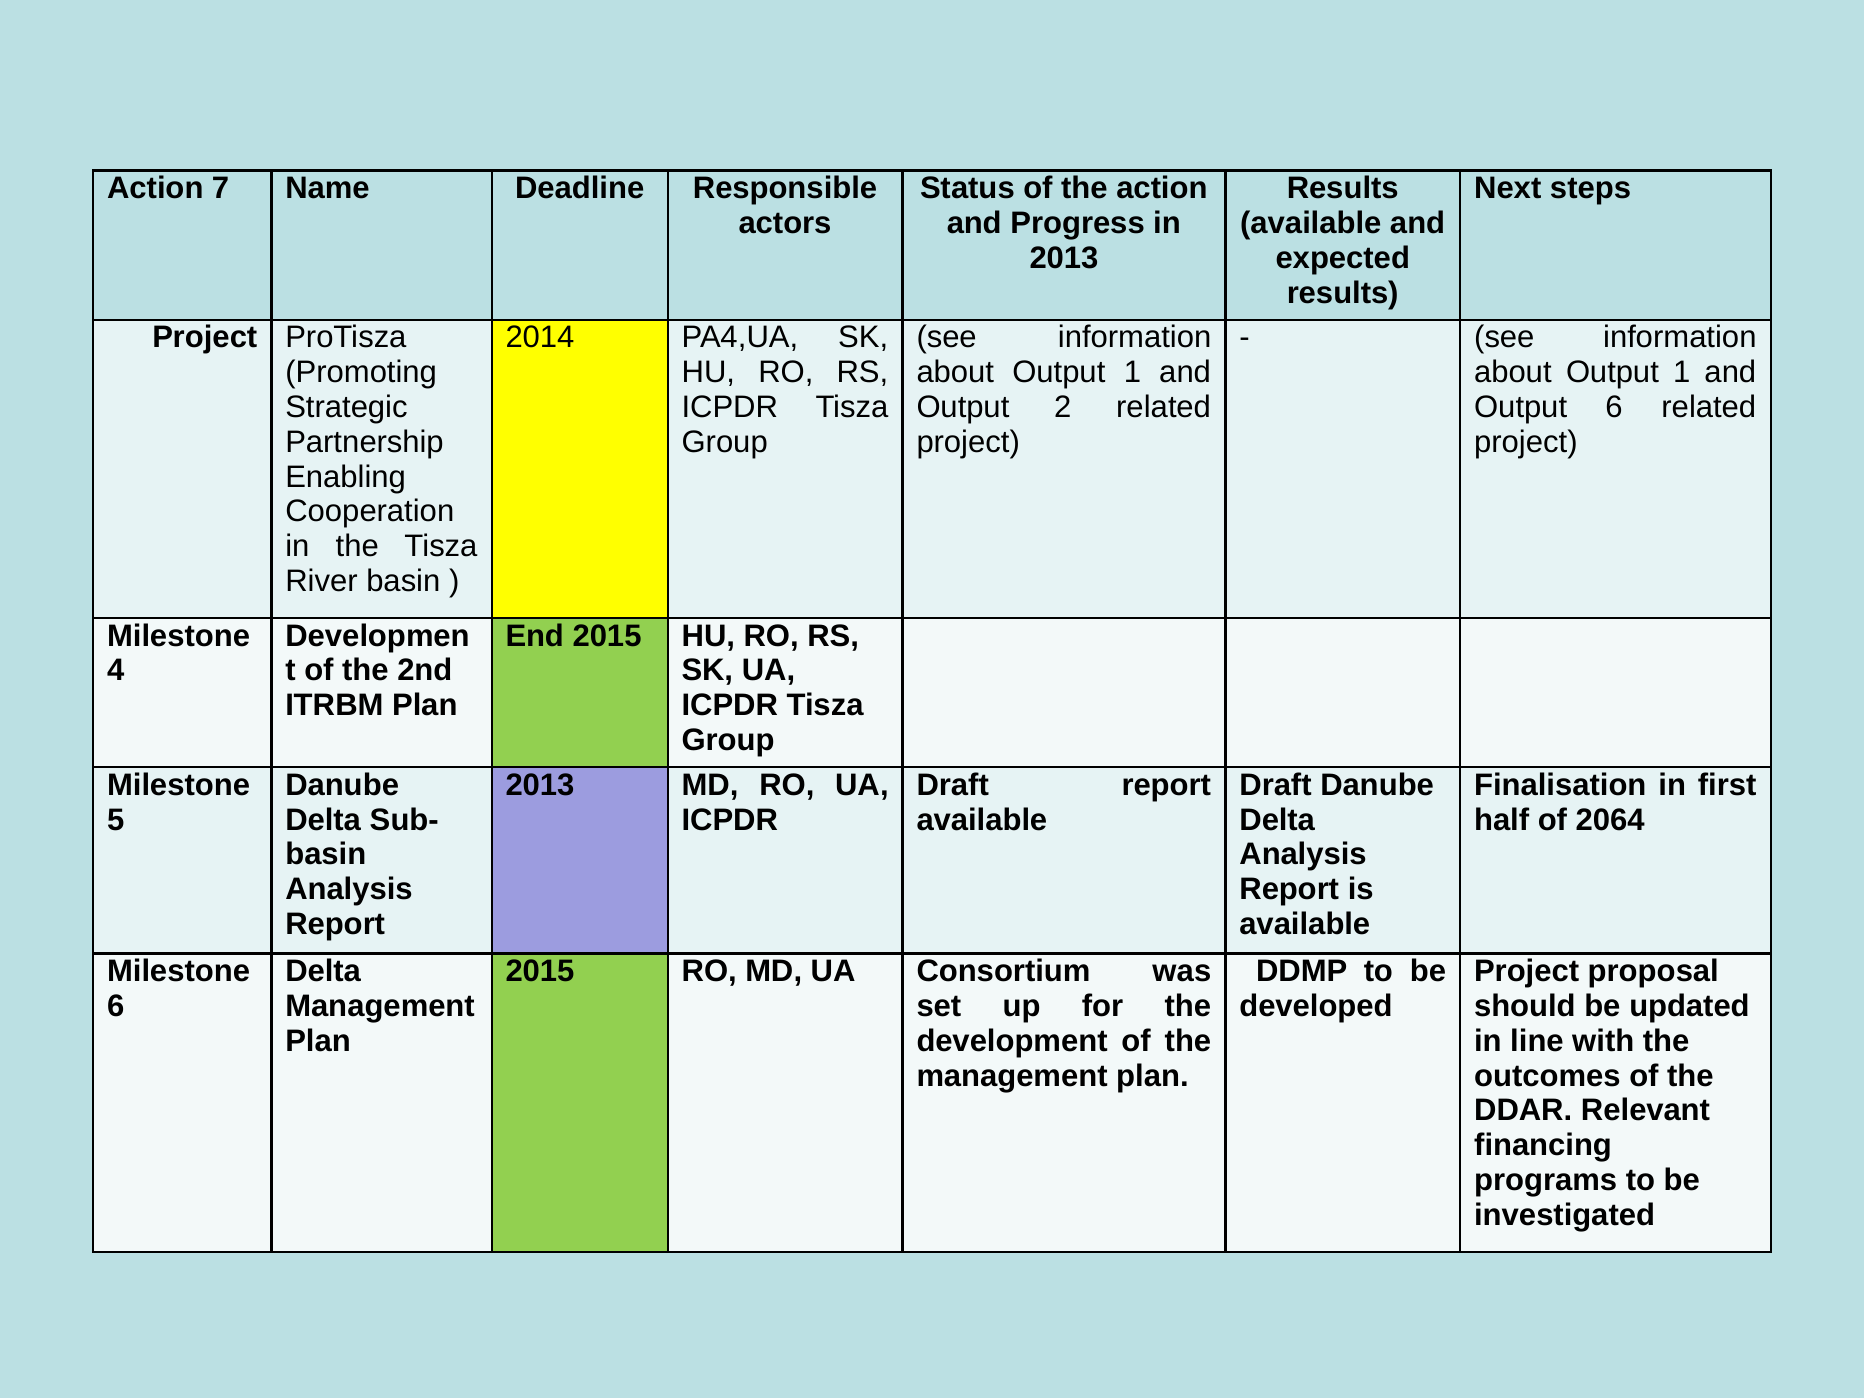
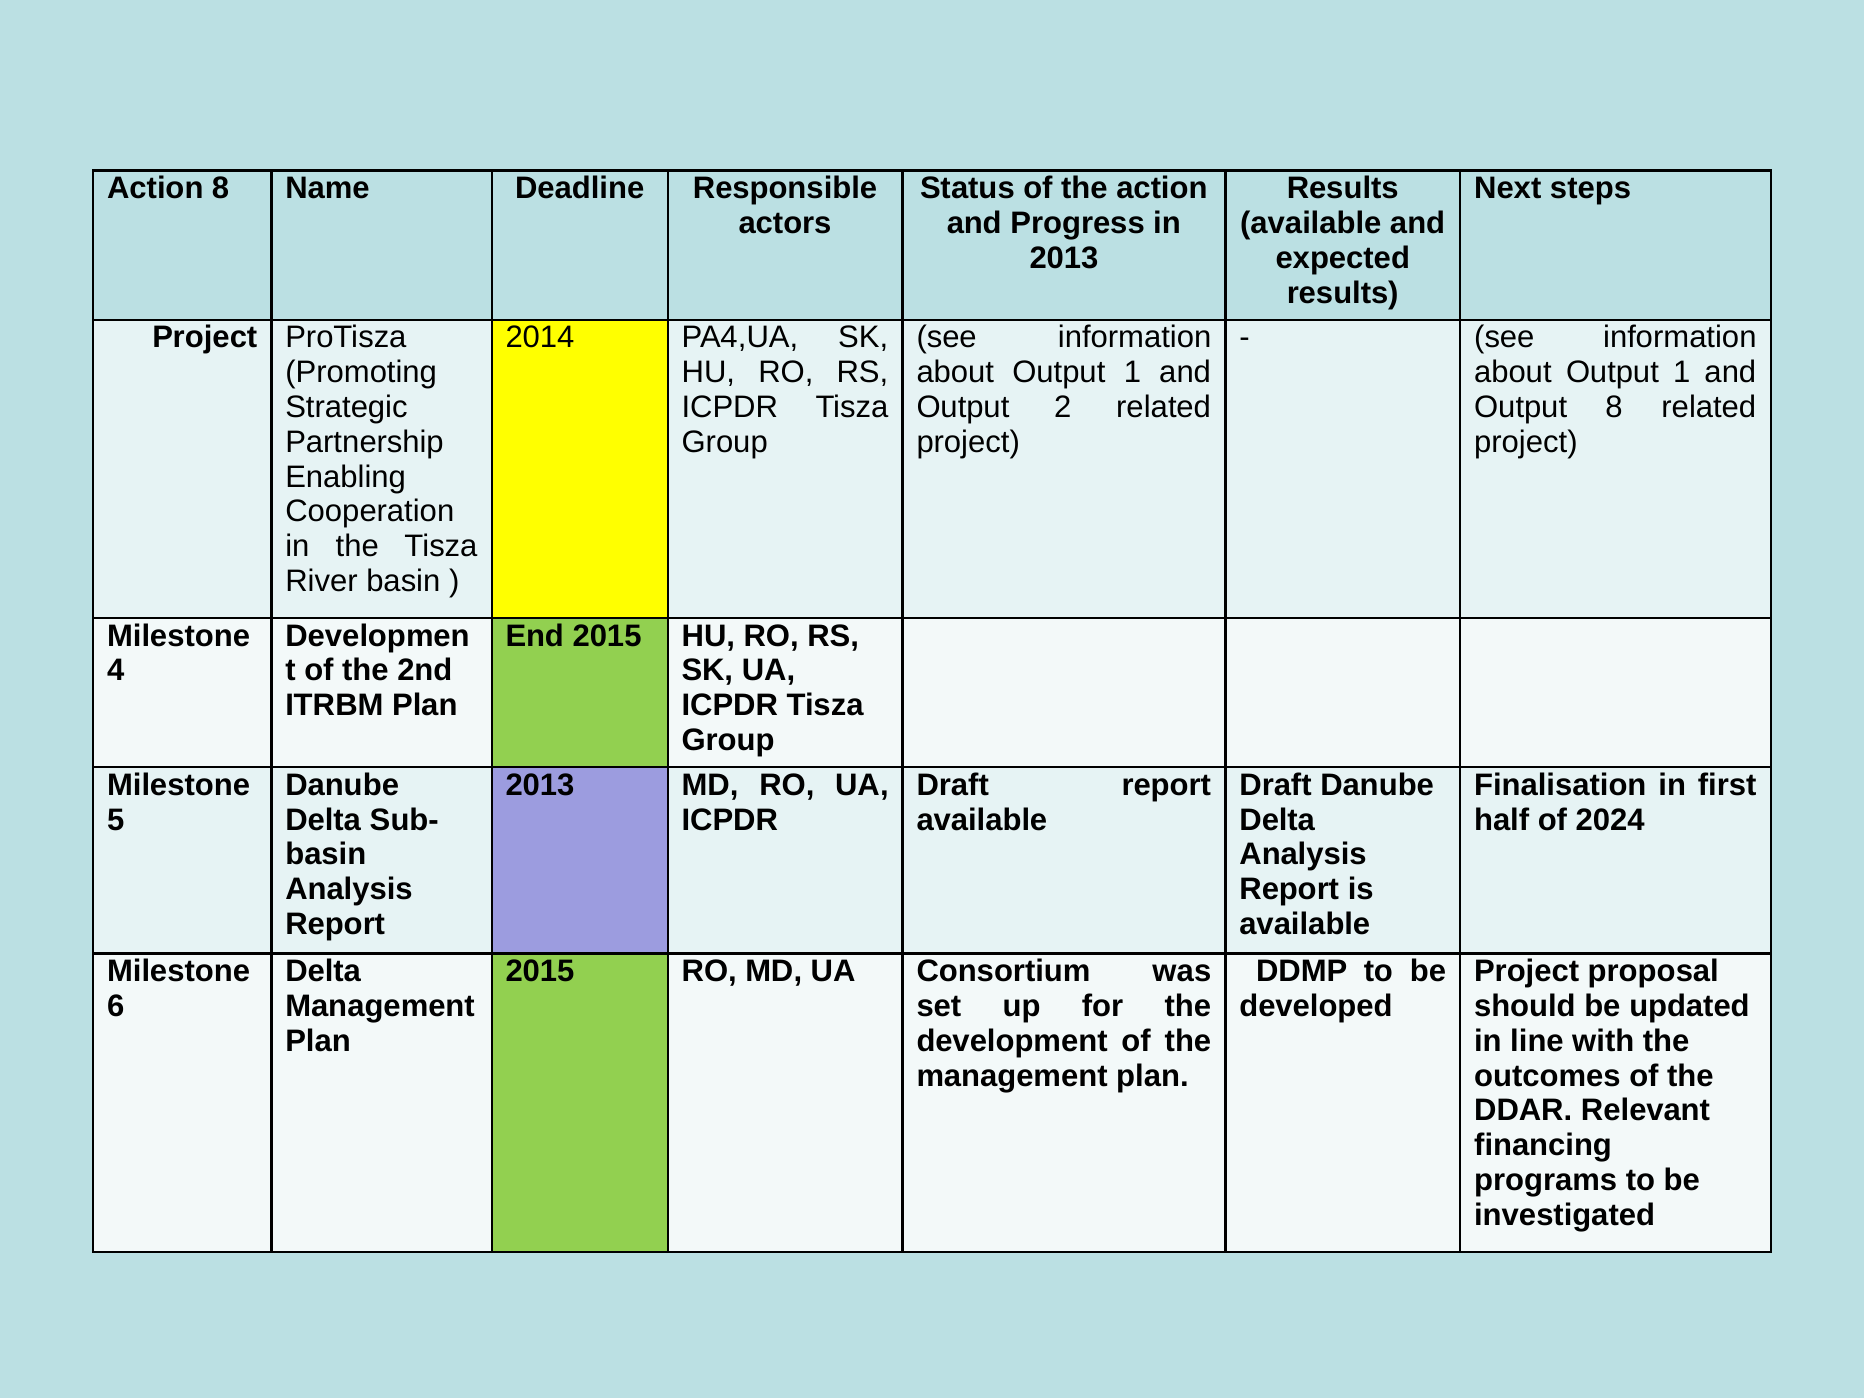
Action 7: 7 -> 8
Output 6: 6 -> 8
2064: 2064 -> 2024
